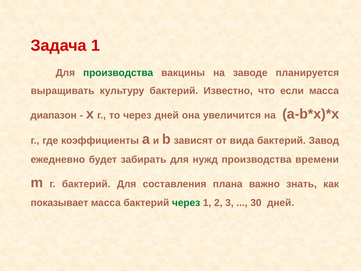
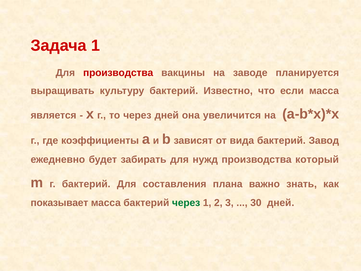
производства at (118, 73) colour: green -> red
диапазон: диапазон -> является
времени: времени -> который
